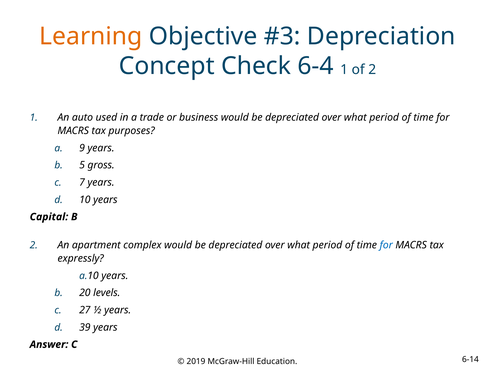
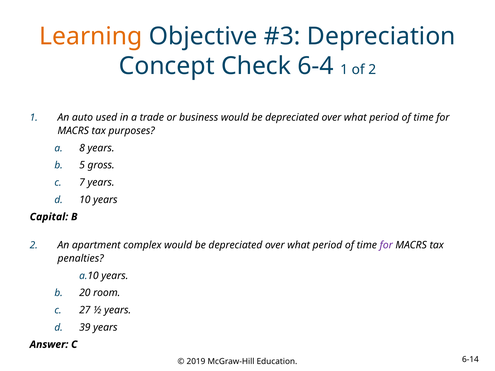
9: 9 -> 8
for at (386, 245) colour: blue -> purple
expressly: expressly -> penalties
levels: levels -> room
